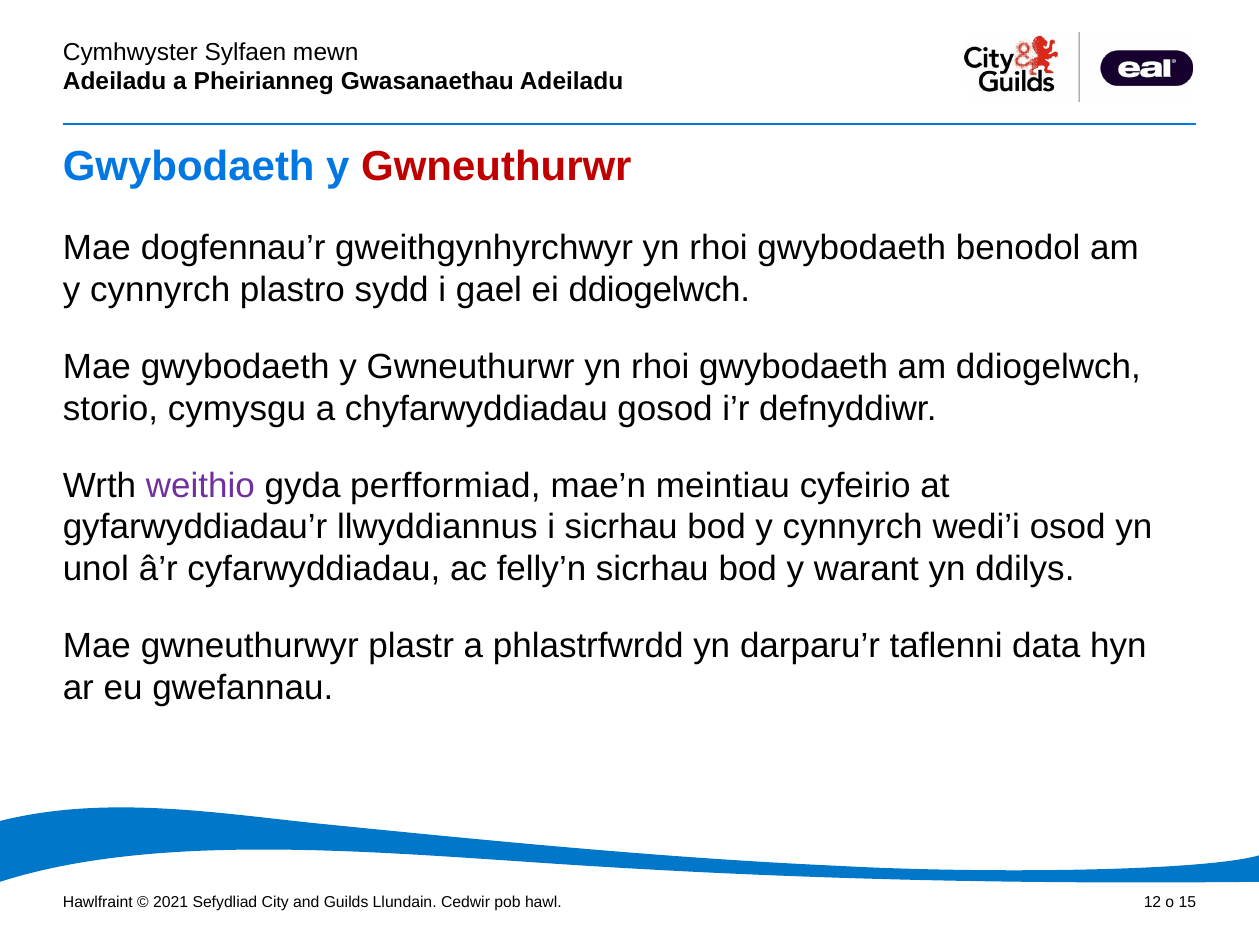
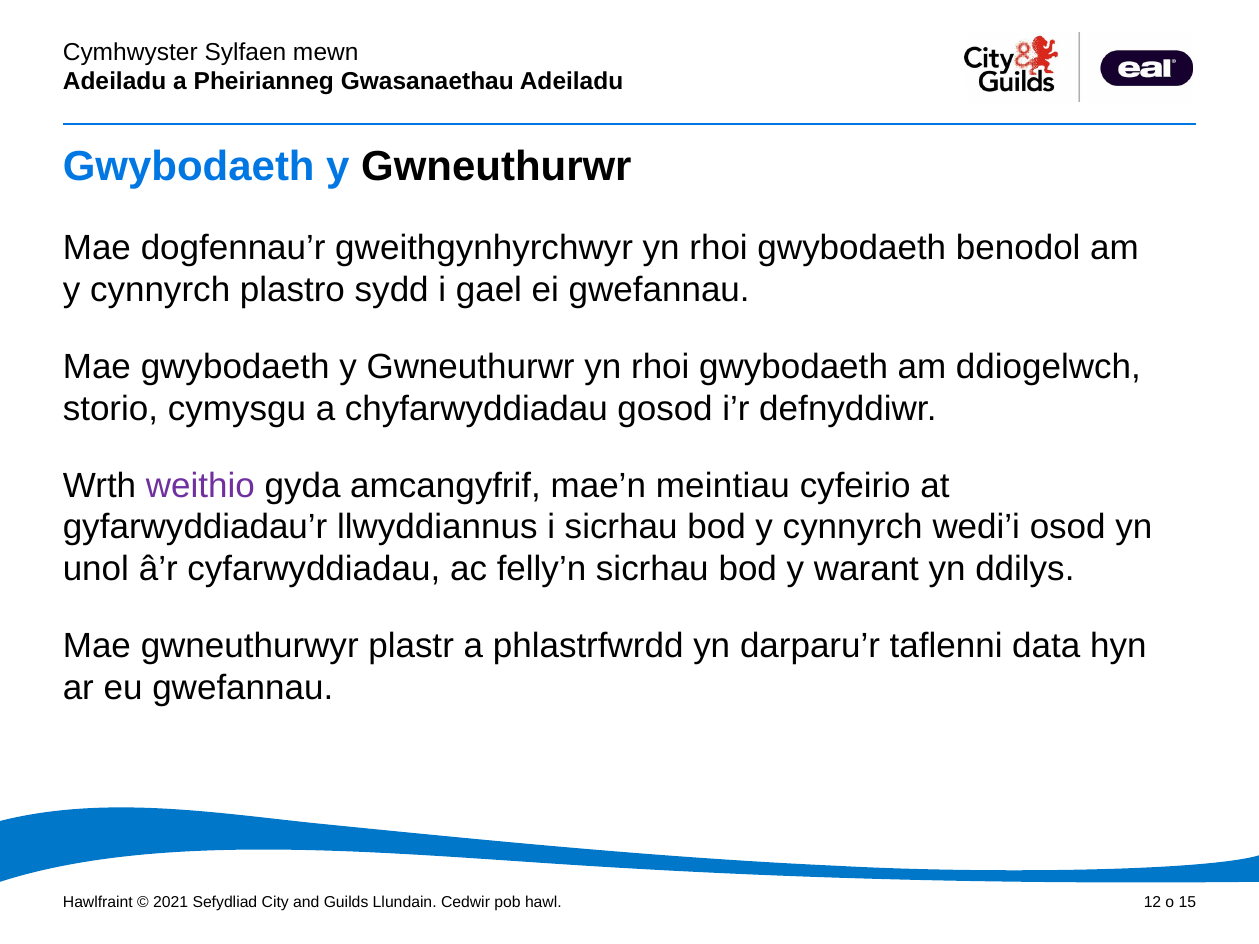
Gwneuthurwr at (496, 167) colour: red -> black
ei ddiogelwch: ddiogelwch -> gwefannau
perfformiad: perfformiad -> amcangyfrif
